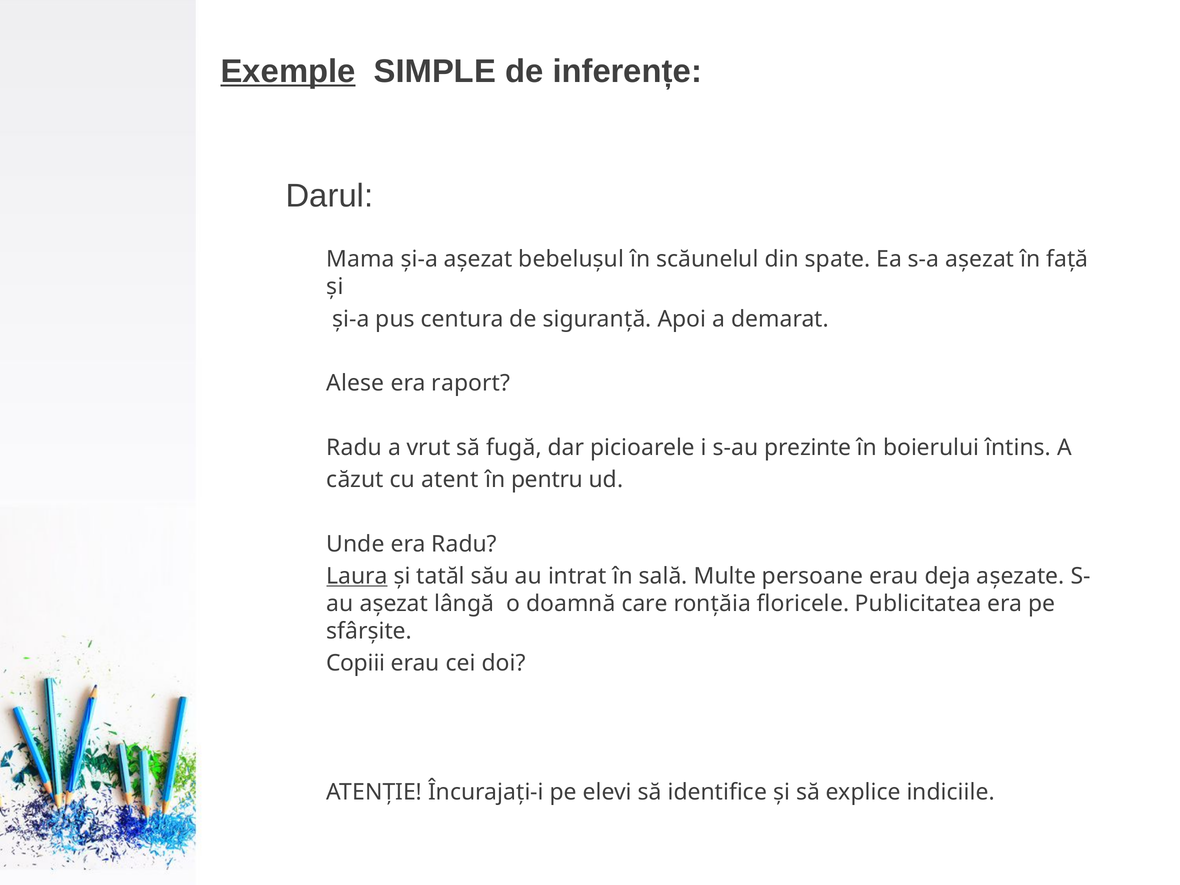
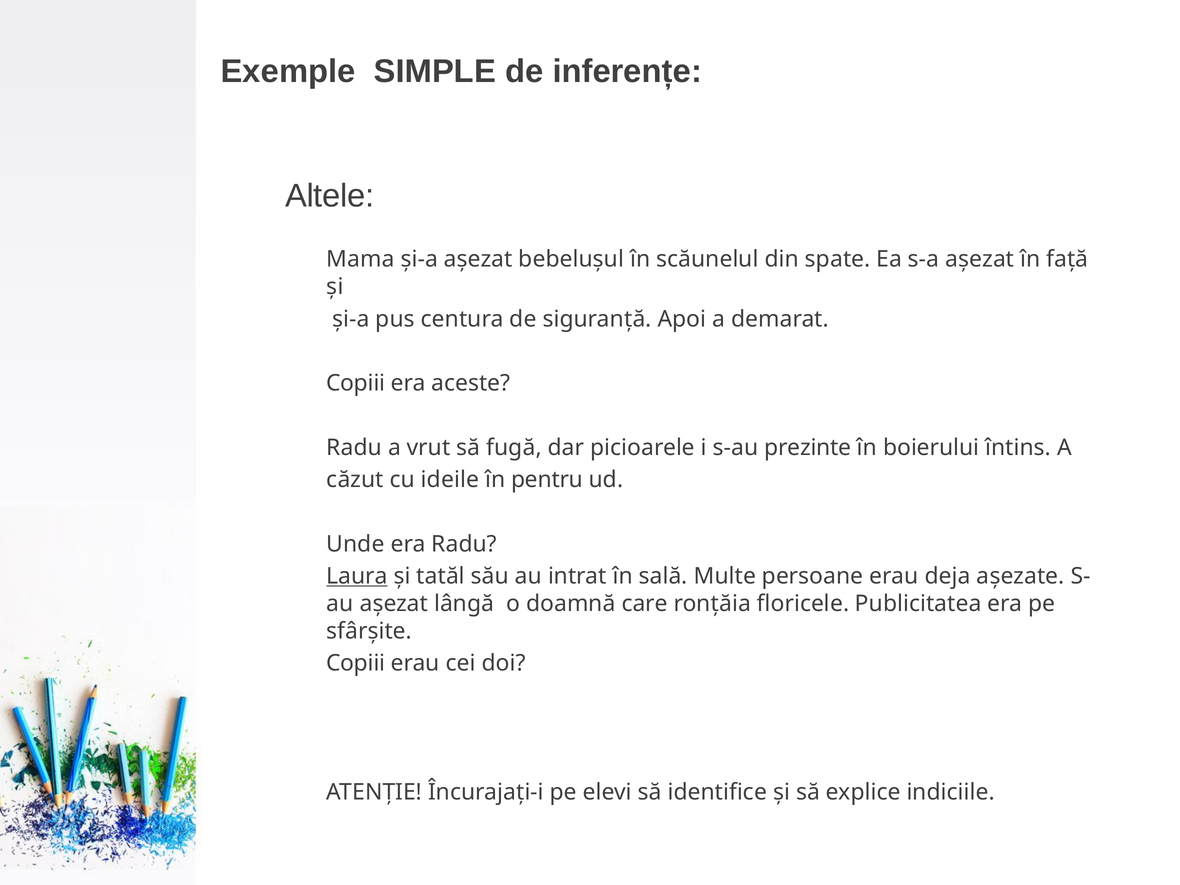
Exemple underline: present -> none
Darul: Darul -> Altele
Alese at (355, 383): Alese -> Copiii
raport: raport -> aceste
atent: atent -> ideile
